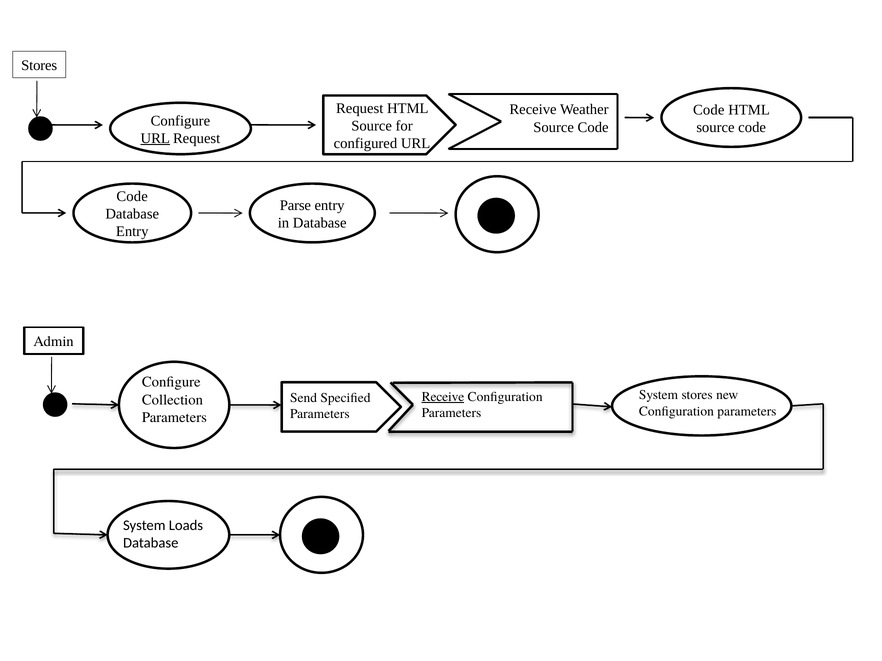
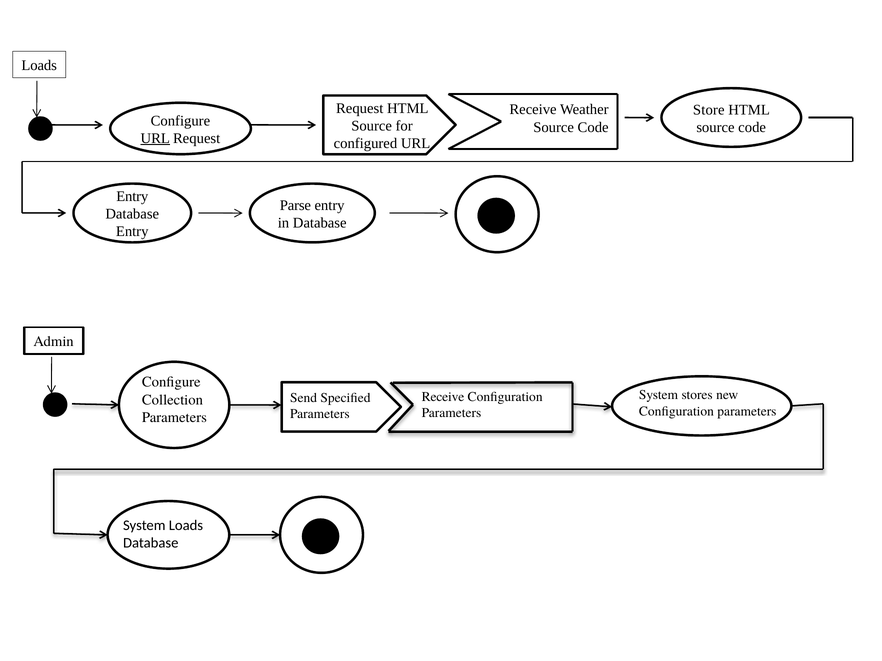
Stores at (39, 66): Stores -> Loads
Code at (709, 110): Code -> Store
Code at (132, 197): Code -> Entry
Receive at (443, 397) underline: present -> none
